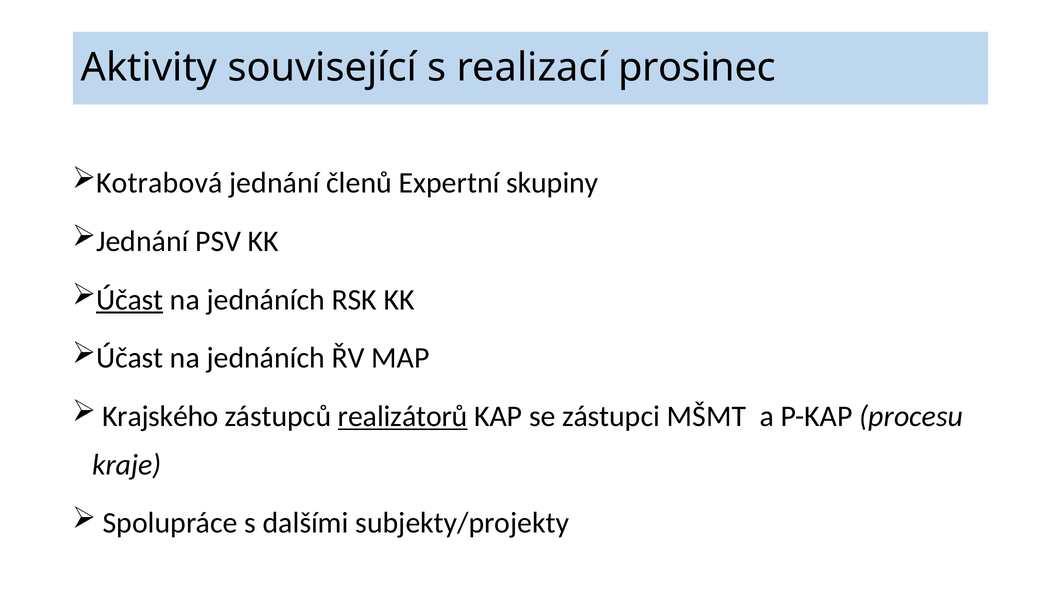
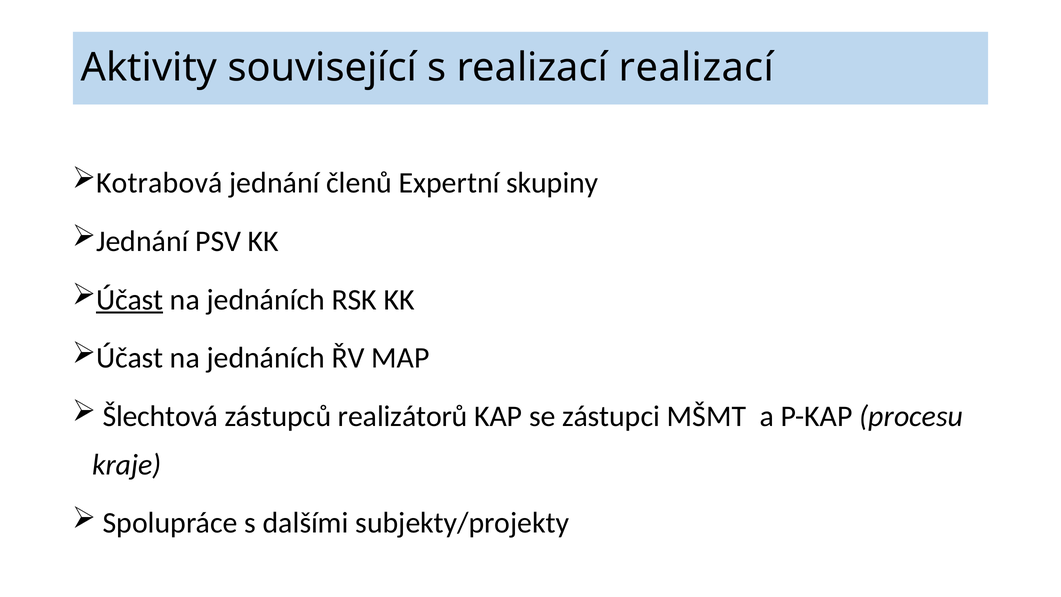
realizací prosinec: prosinec -> realizací
Krajského: Krajského -> Šlechtová
realizátorů underline: present -> none
